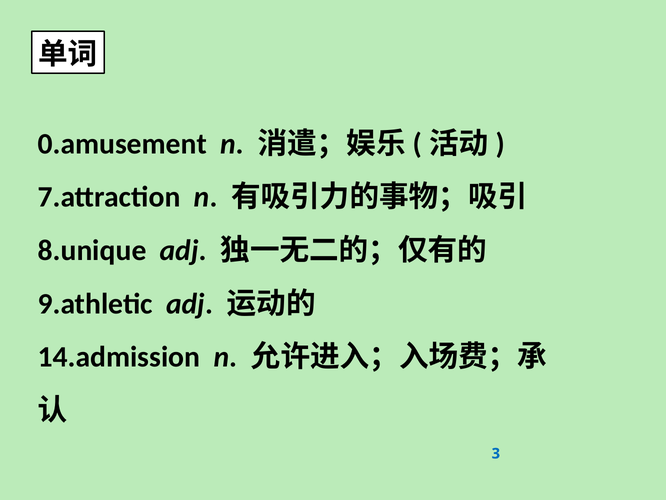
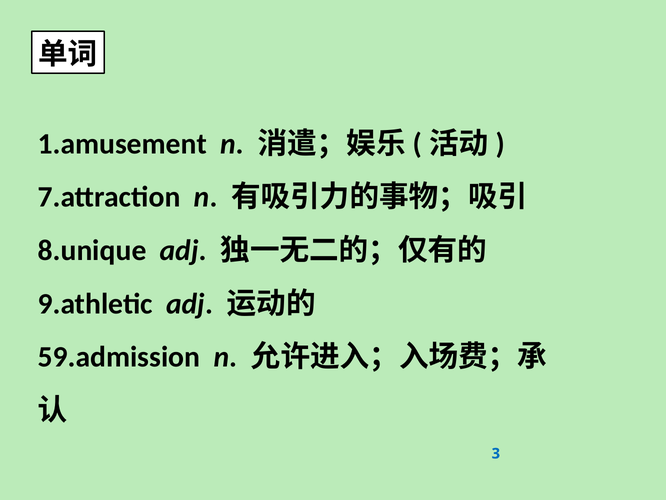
0.amusement: 0.amusement -> 1.amusement
14.admission: 14.admission -> 59.admission
